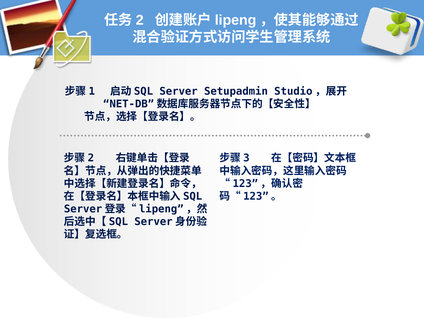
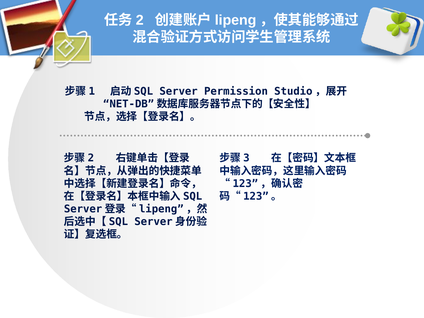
Setupadmin: Setupadmin -> Permission
